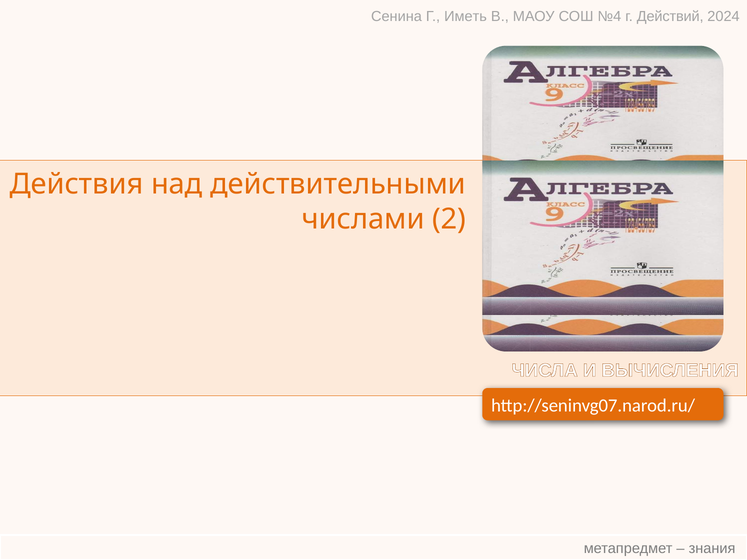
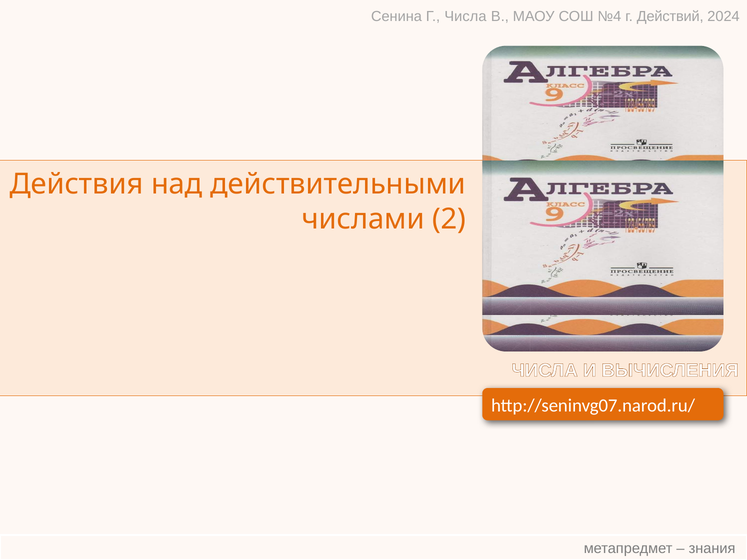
Г Иметь: Иметь -> Числа
